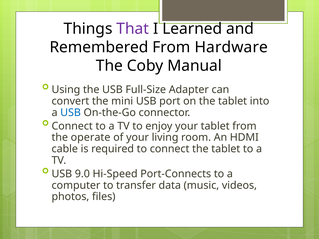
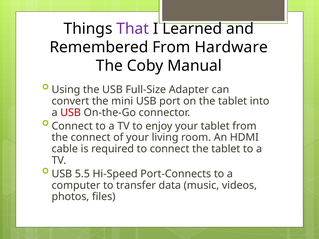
USB at (71, 113) colour: blue -> red
the operate: operate -> connect
9.0: 9.0 -> 5.5
